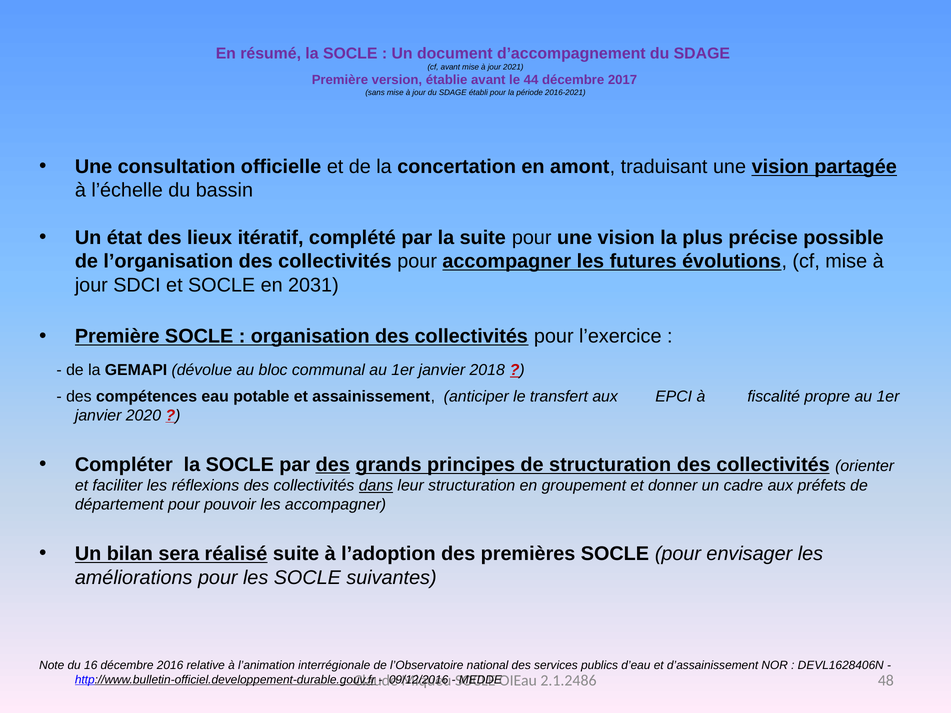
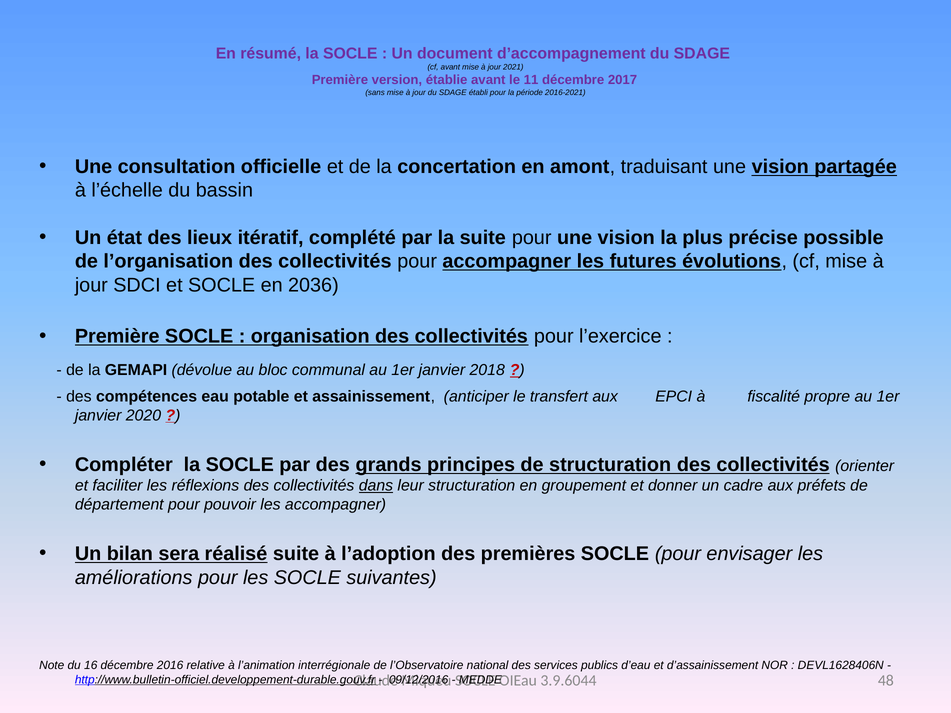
44: 44 -> 11
2031: 2031 -> 2036
des at (333, 465) underline: present -> none
2.1.2486: 2.1.2486 -> 3.9.6044
